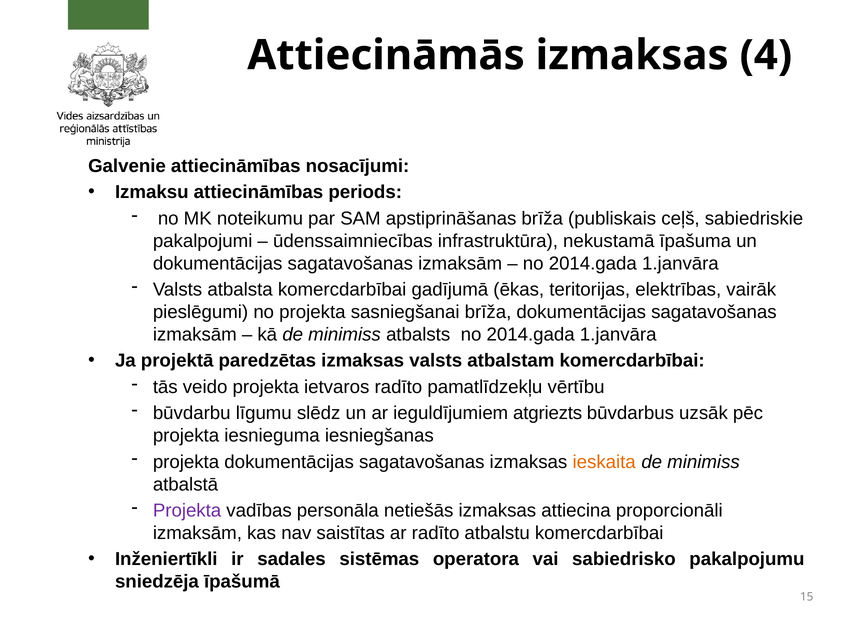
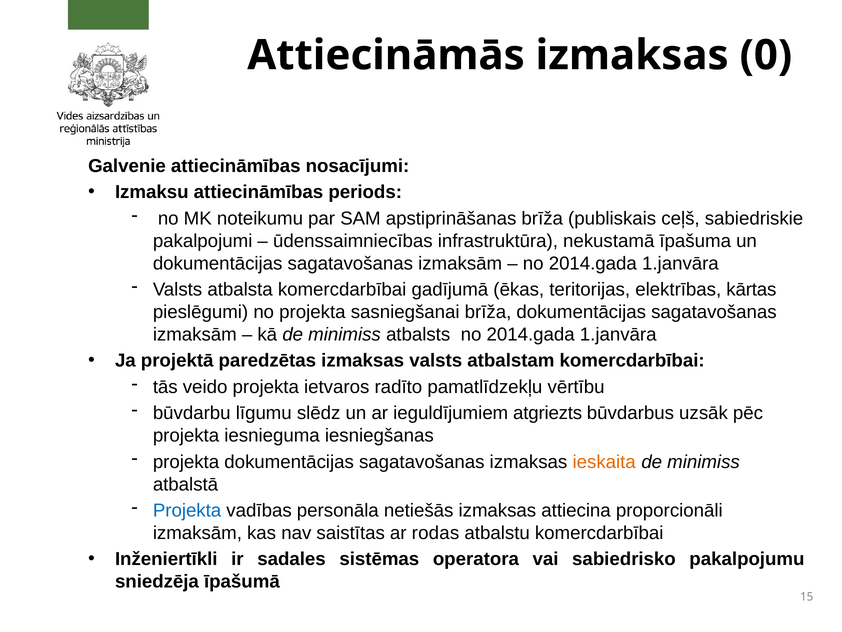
4: 4 -> 0
vairāk: vairāk -> kārtas
Projekta at (187, 510) colour: purple -> blue
ar radīto: radīto -> rodas
